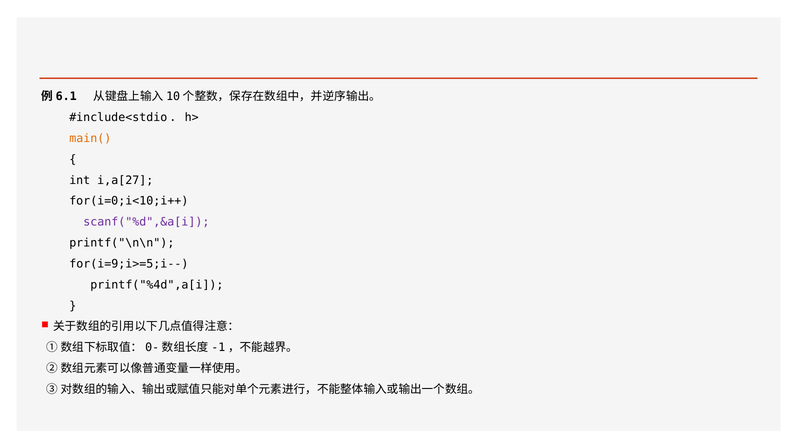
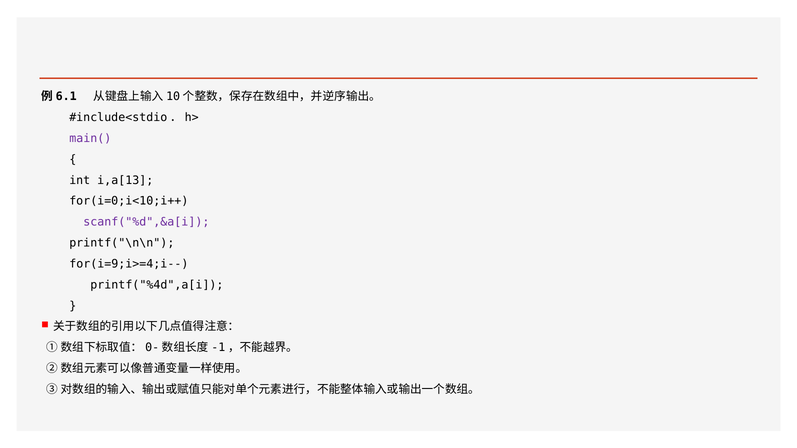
main( colour: orange -> purple
i,a[27: i,a[27 -> i,a[13
for(i=9;i>=5;i--: for(i=9;i>=5;i-- -> for(i=9;i>=4;i--
